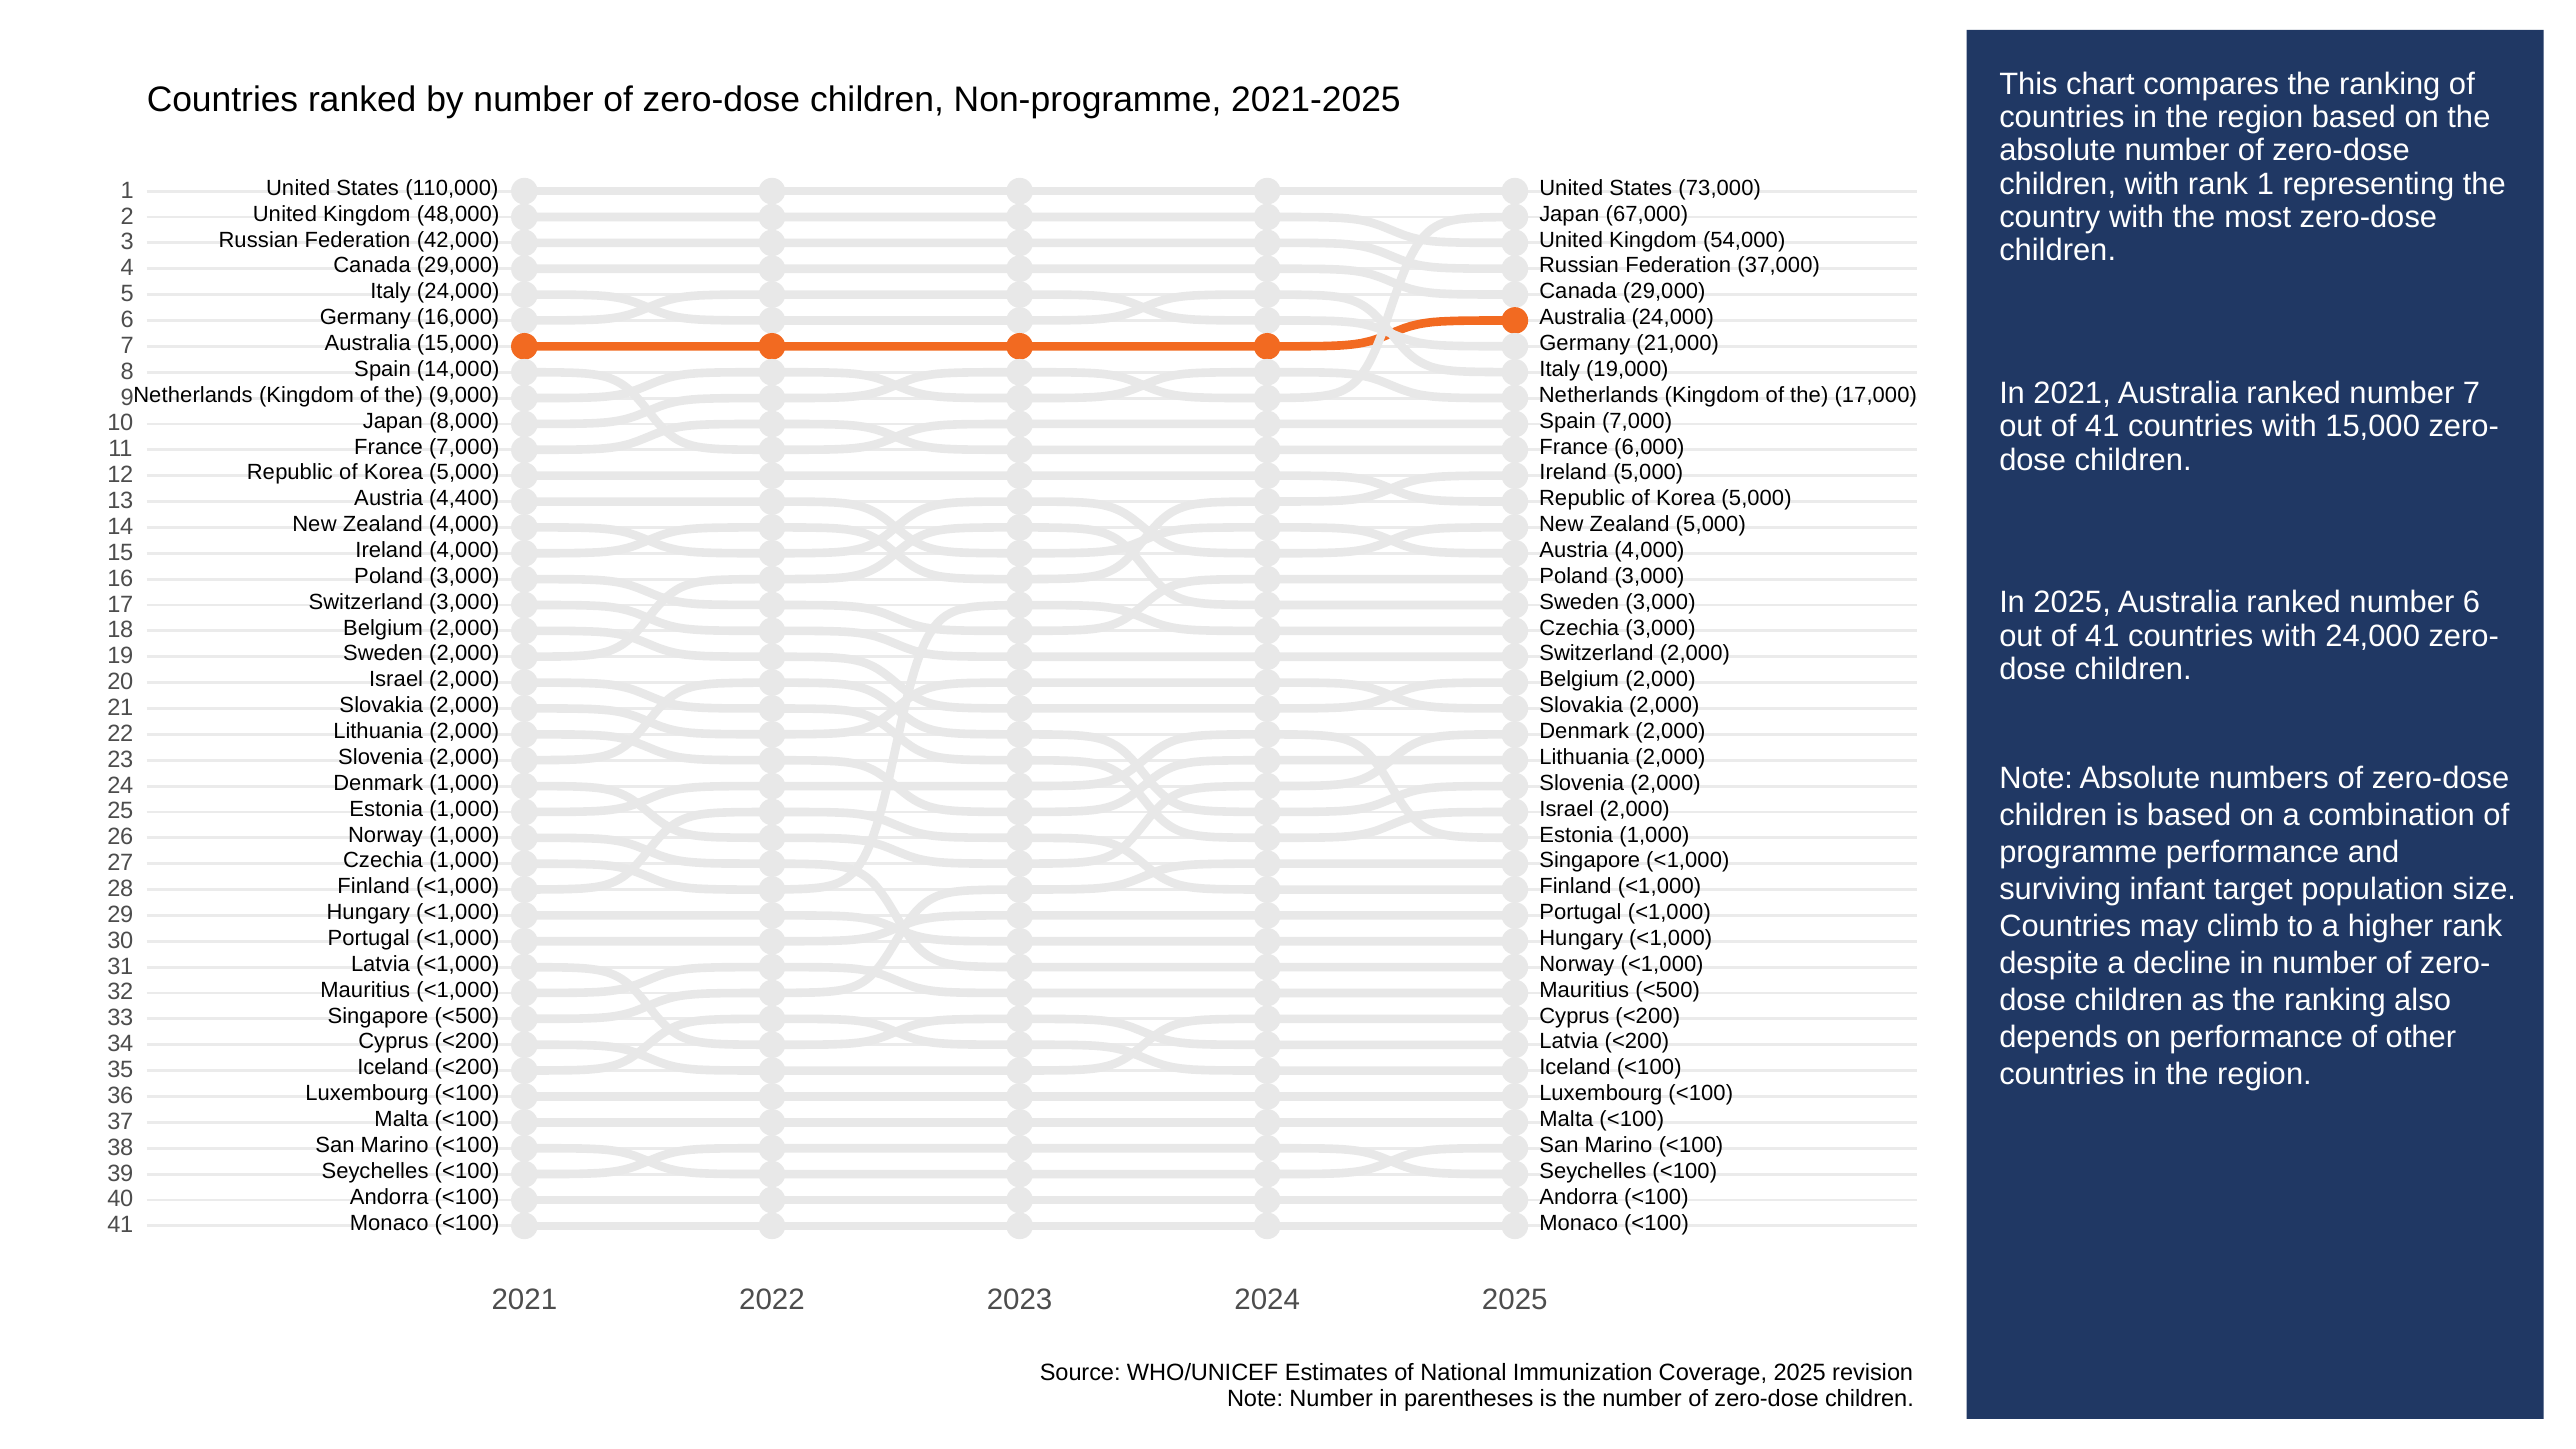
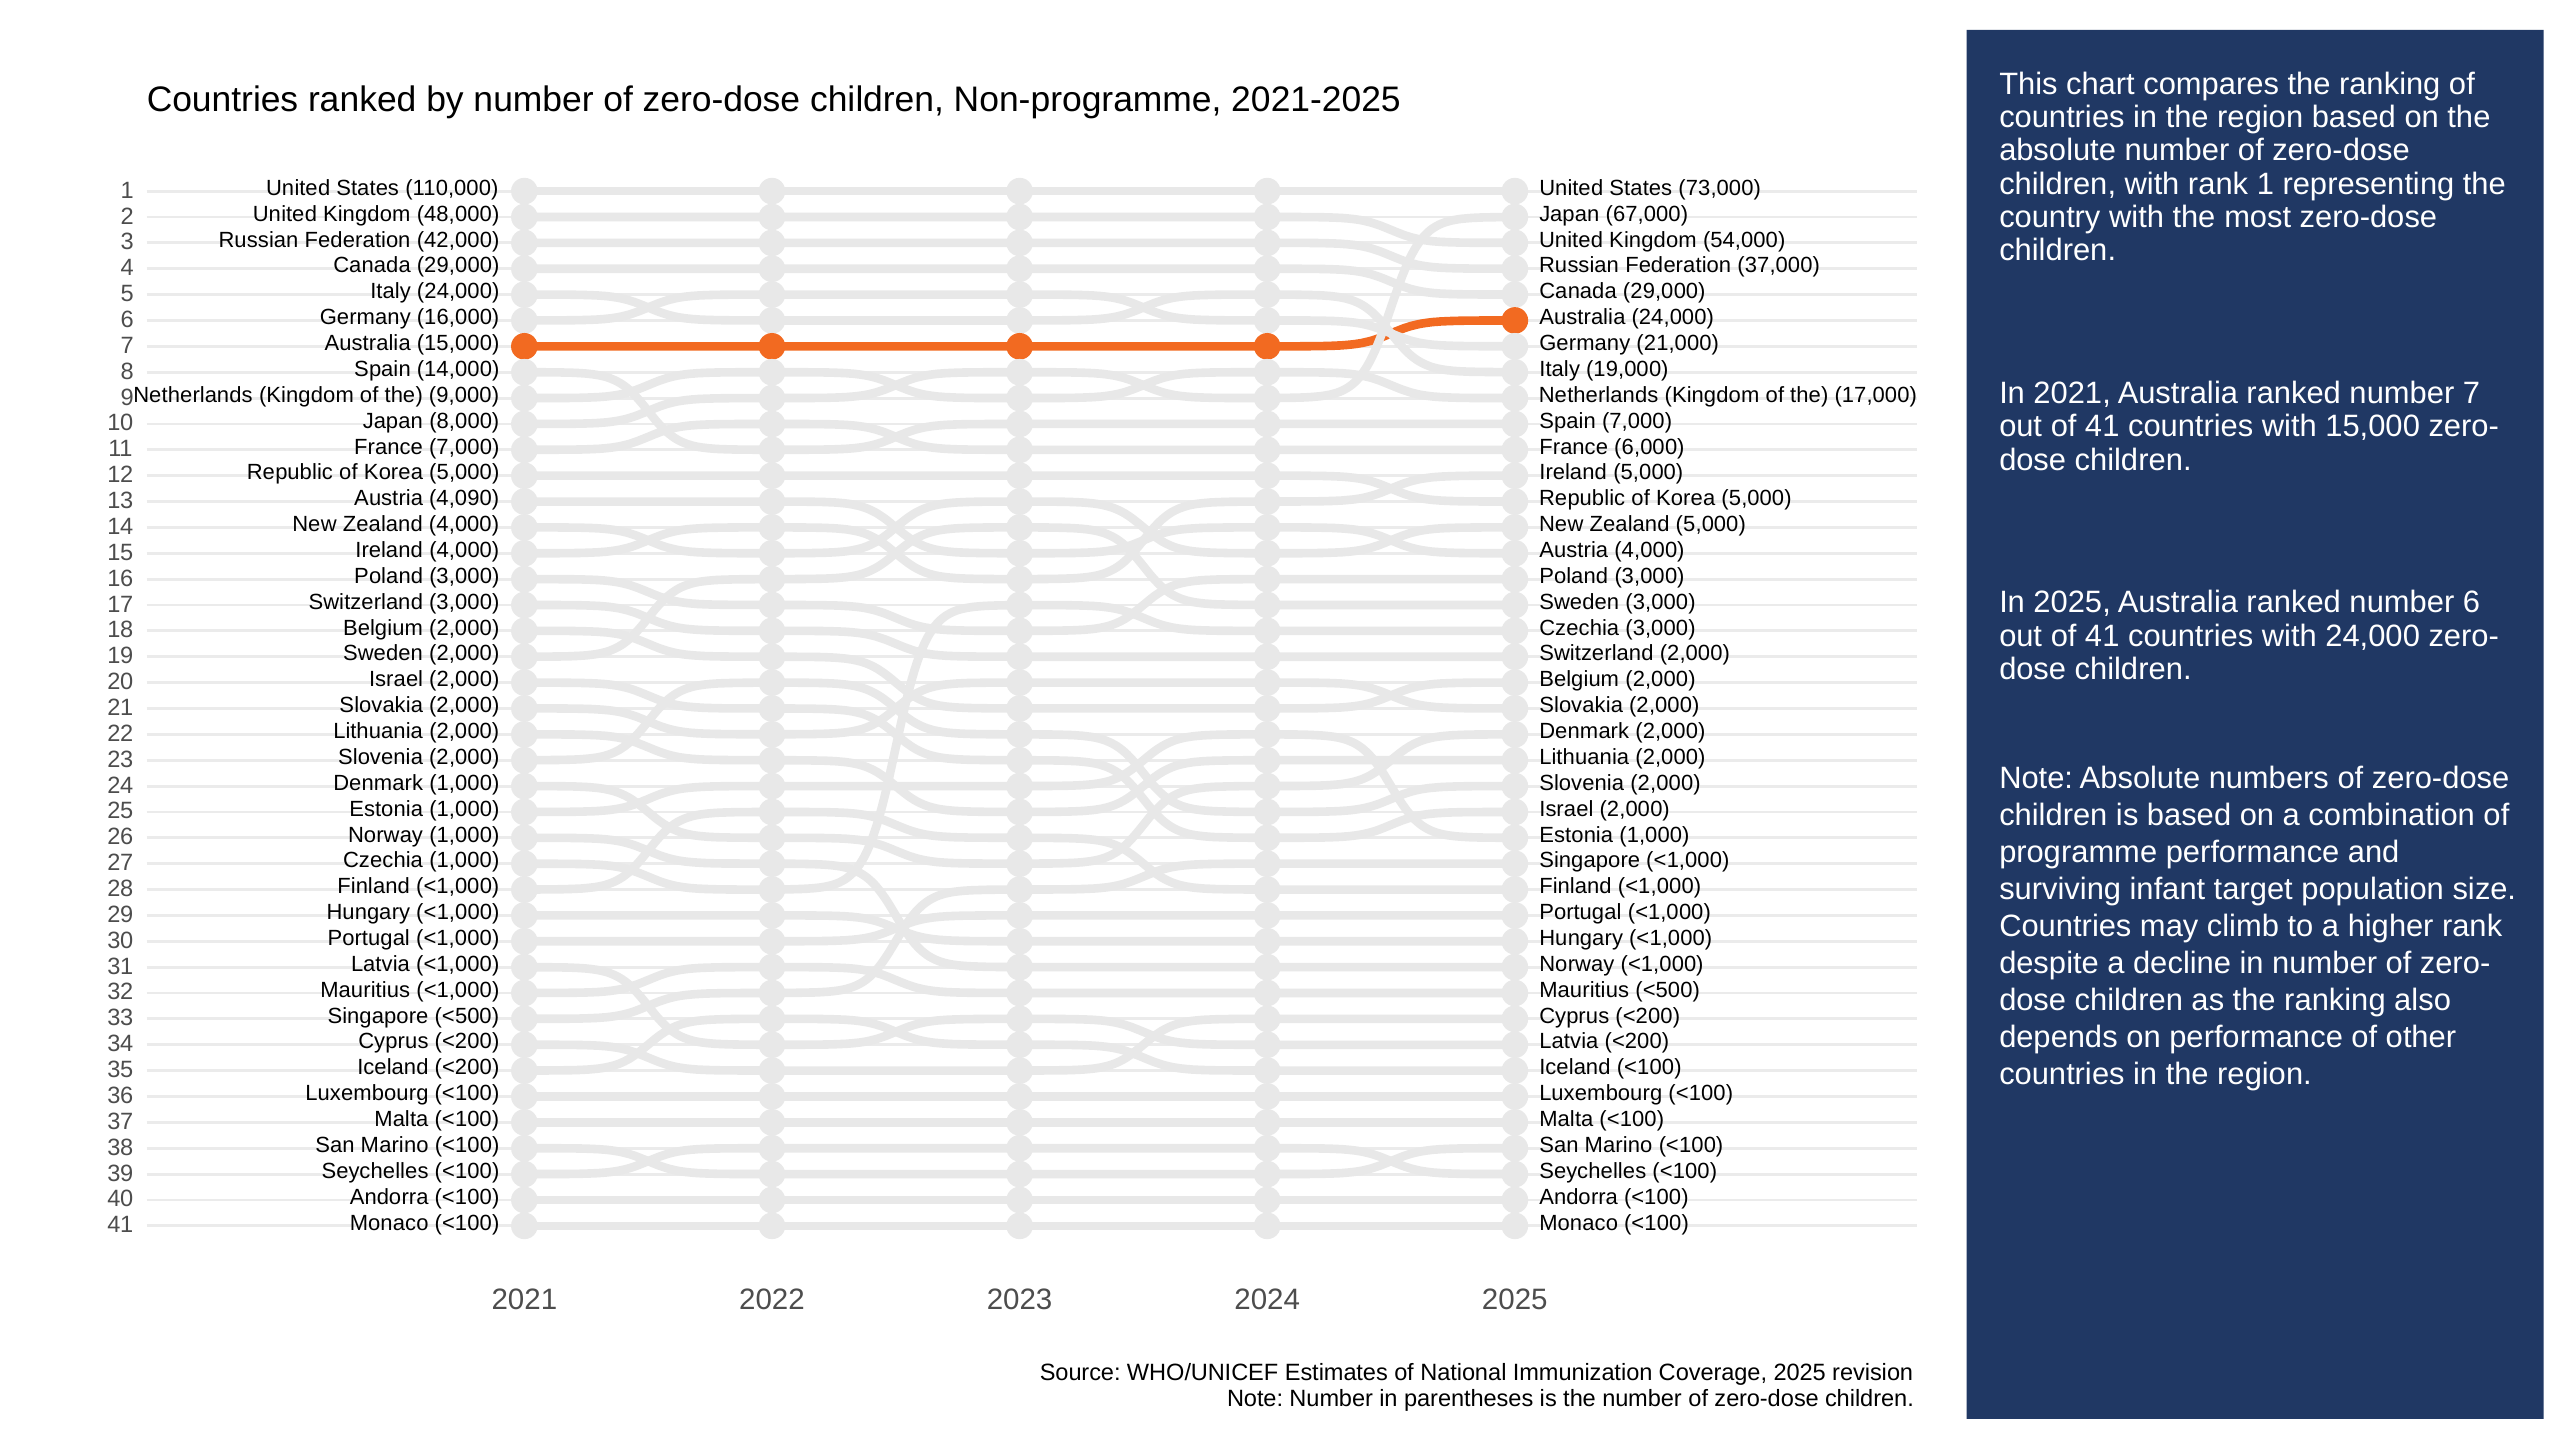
4,400: 4,400 -> 4,090
